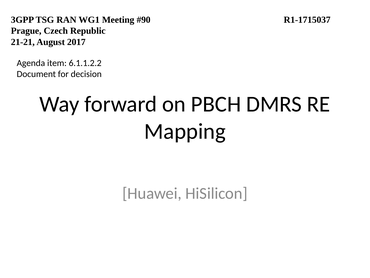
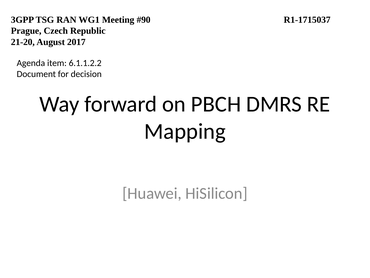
21-21: 21-21 -> 21-20
